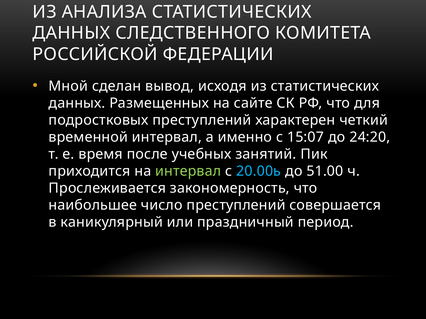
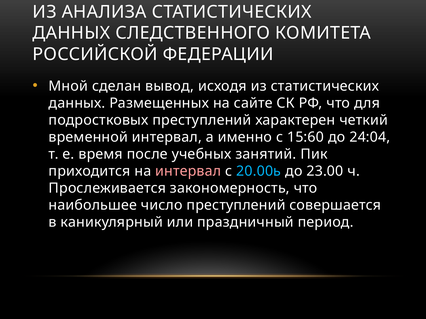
15:07: 15:07 -> 15:60
24:20: 24:20 -> 24:04
интервал at (188, 171) colour: light green -> pink
51.00: 51.00 -> 23.00
